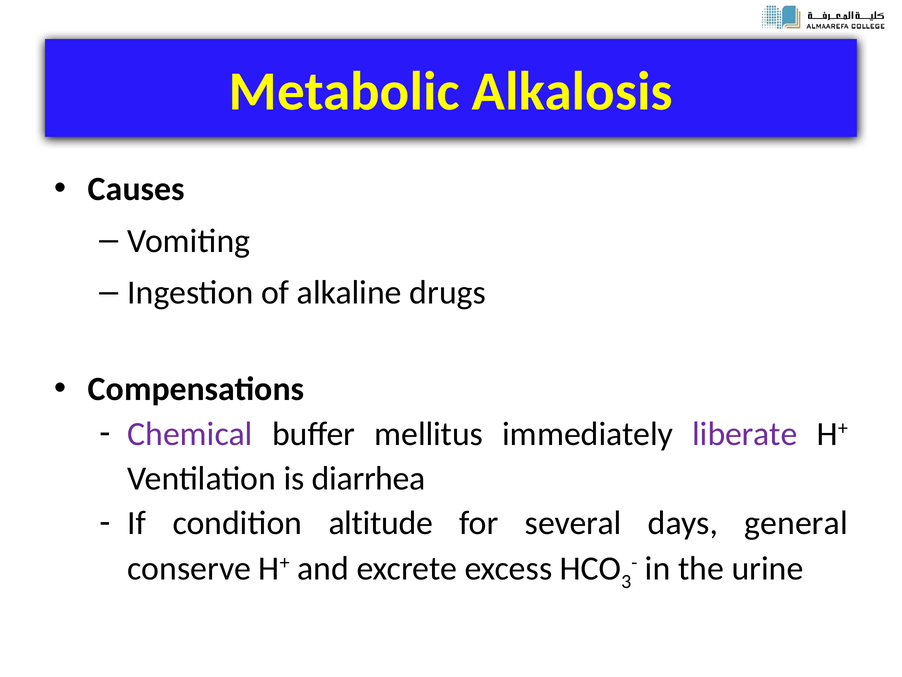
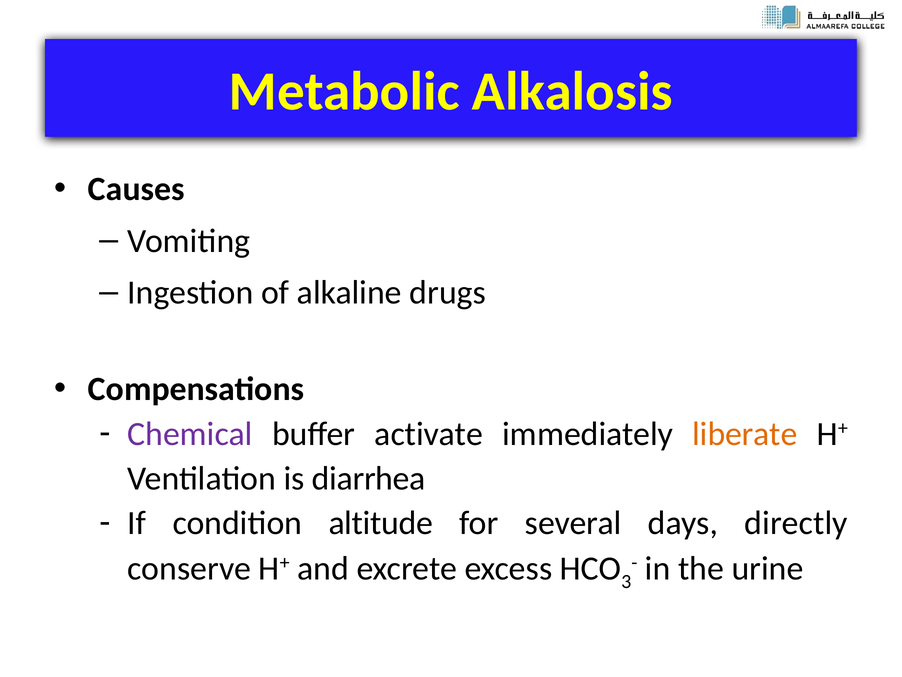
mellitus: mellitus -> activate
liberate colour: purple -> orange
general: general -> directly
